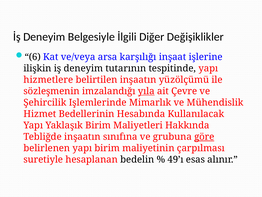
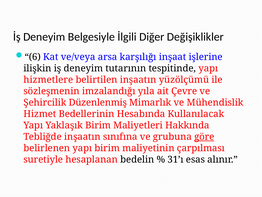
yıla underline: present -> none
Işlemlerinde: Işlemlerinde -> Düzenlenmiş
49’ı: 49’ı -> 31’ı
